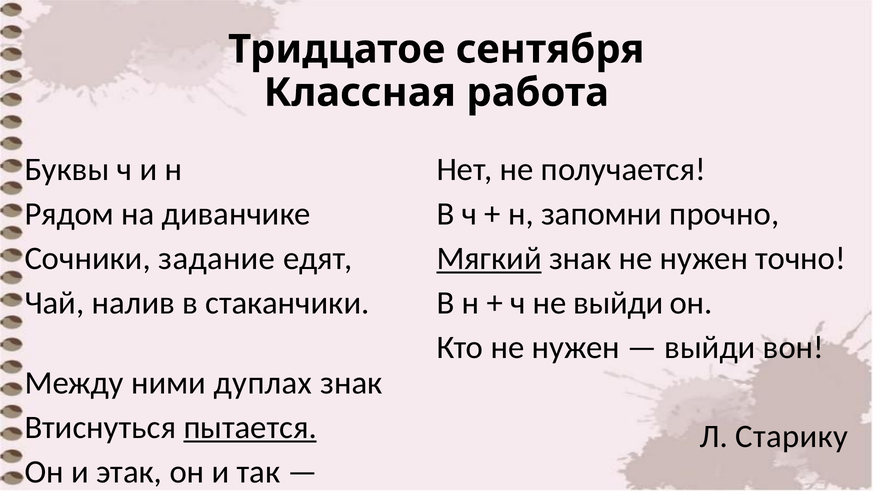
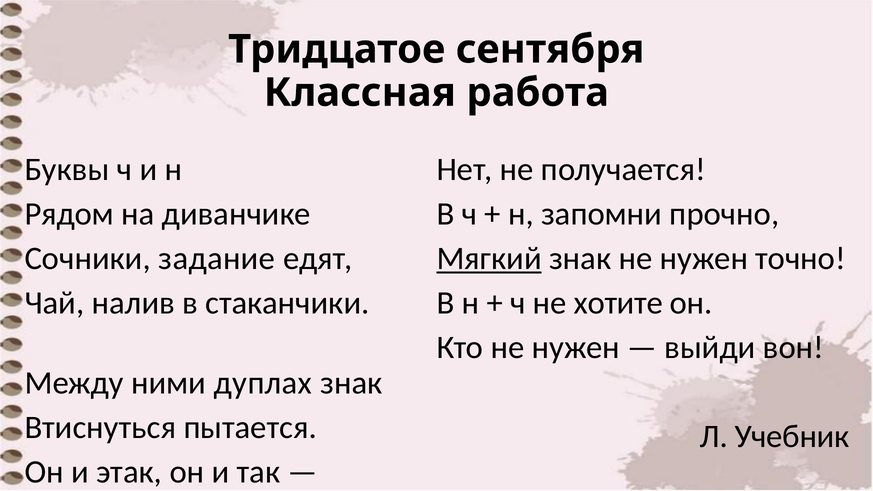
не выйди: выйди -> хотите
пытается underline: present -> none
Старику: Старику -> Учебник
